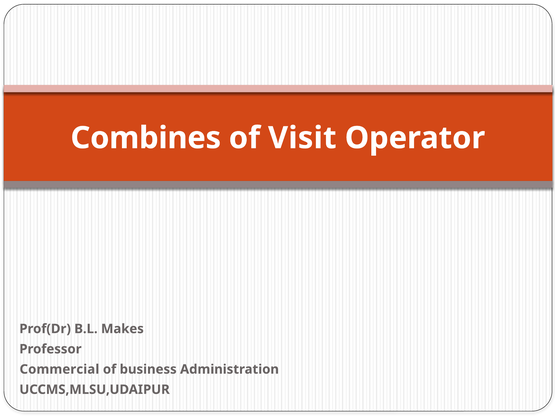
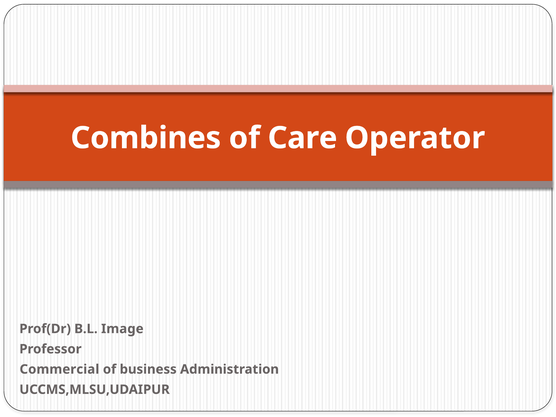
Visit: Visit -> Care
Makes: Makes -> Image
